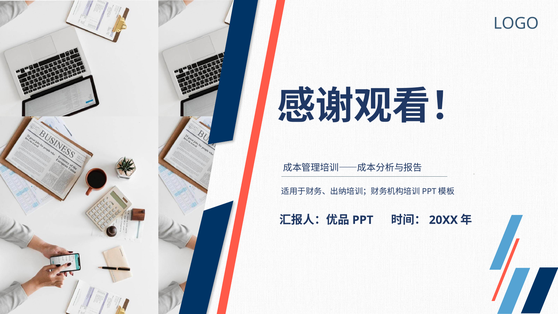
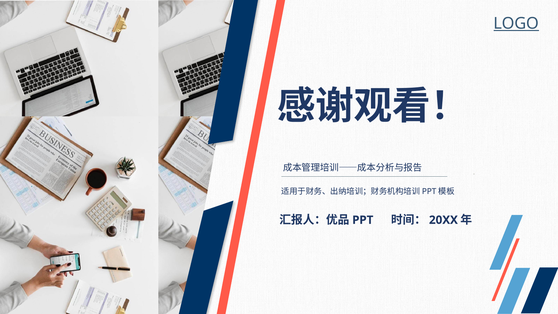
LOGO underline: none -> present
